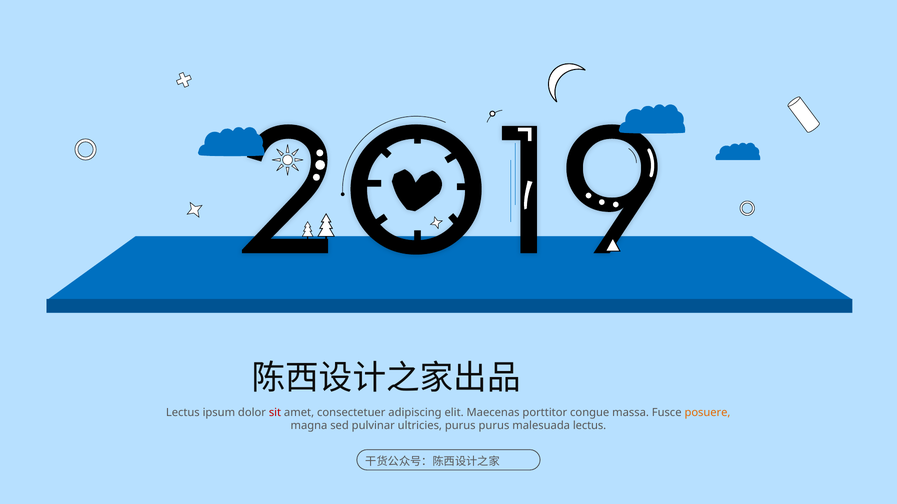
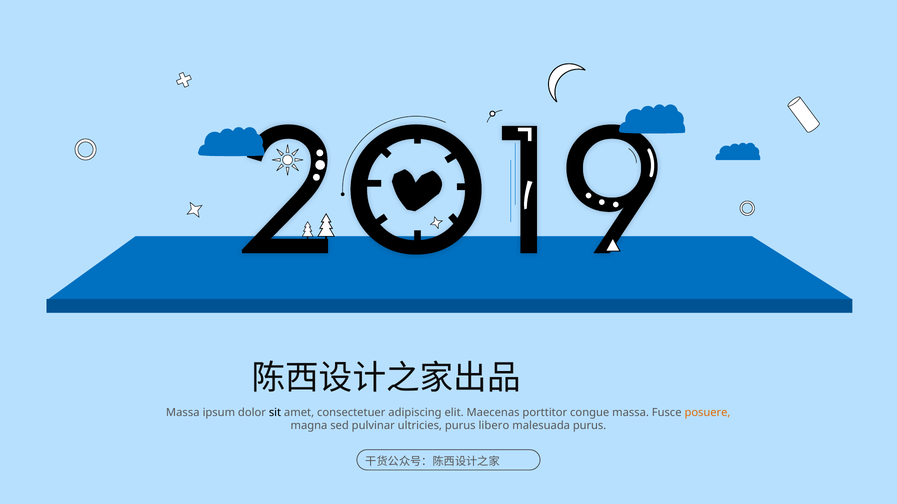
Lectus at (183, 413): Lectus -> Massa
sit colour: red -> black
purus purus: purus -> libero
malesuada lectus: lectus -> purus
